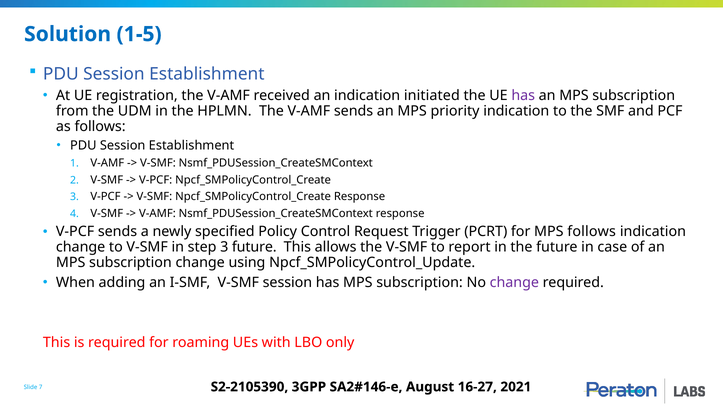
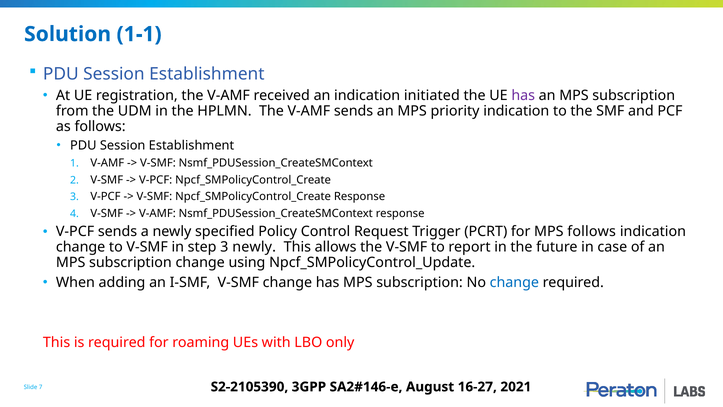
1-5: 1-5 -> 1-1
3 future: future -> newly
V-SMF session: session -> change
change at (514, 282) colour: purple -> blue
